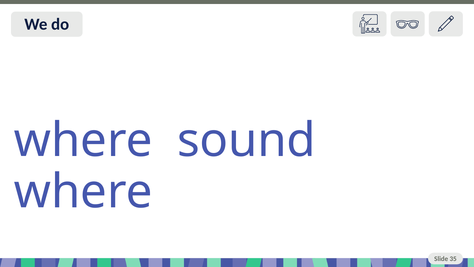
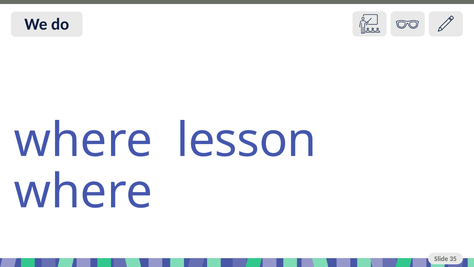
sound: sound -> lesson
